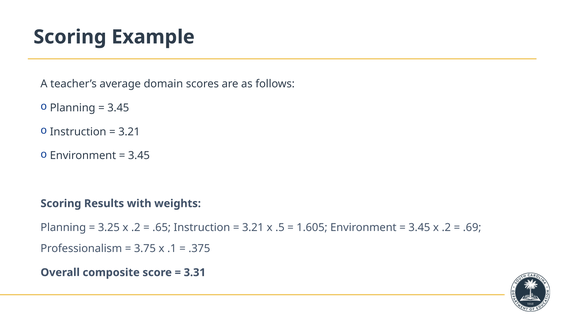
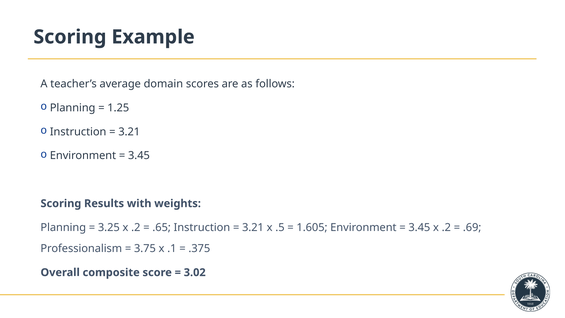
3.45 at (118, 108): 3.45 -> 1.25
3.31: 3.31 -> 3.02
